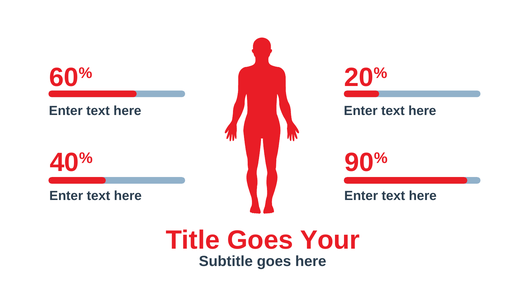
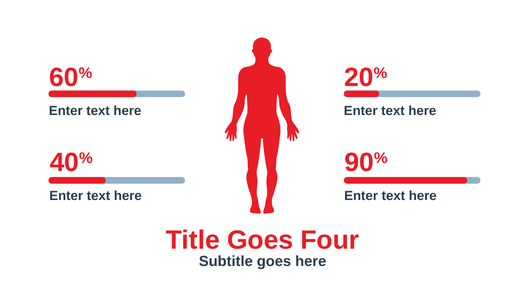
Your: Your -> Four
